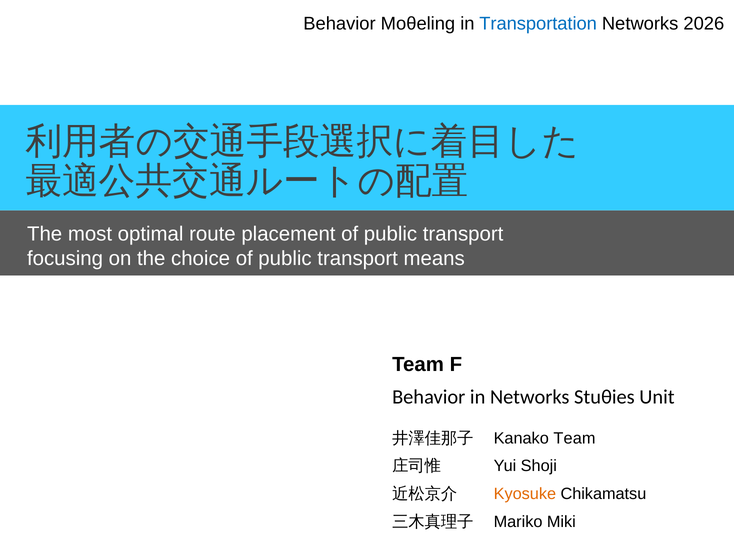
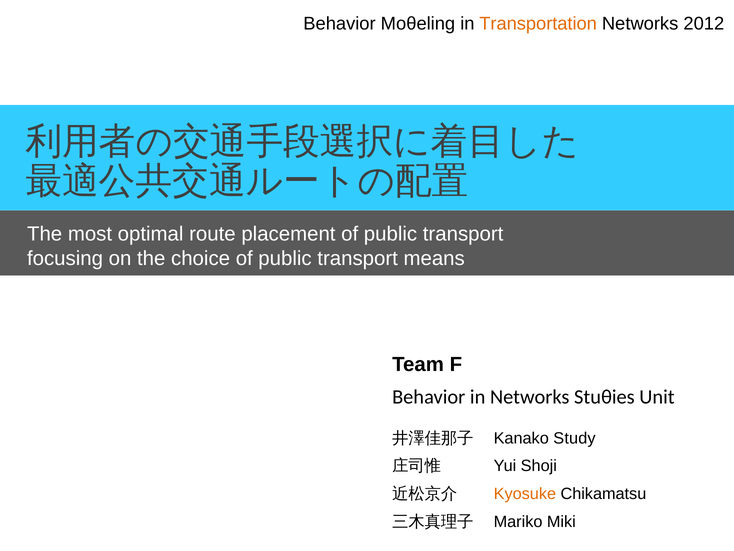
Transportation colour: blue -> orange
2026: 2026 -> 2012
Kanako Team: Team -> Study
